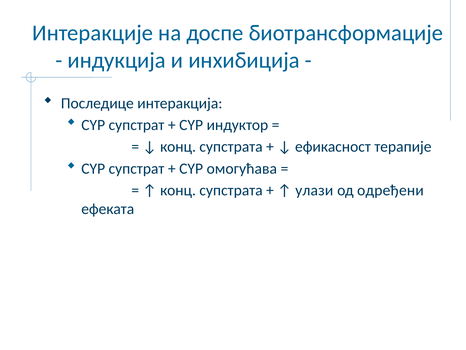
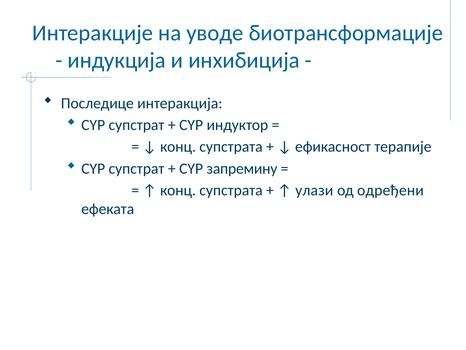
доспе: доспе -> уводе
омогућава: омогућава -> запремину
